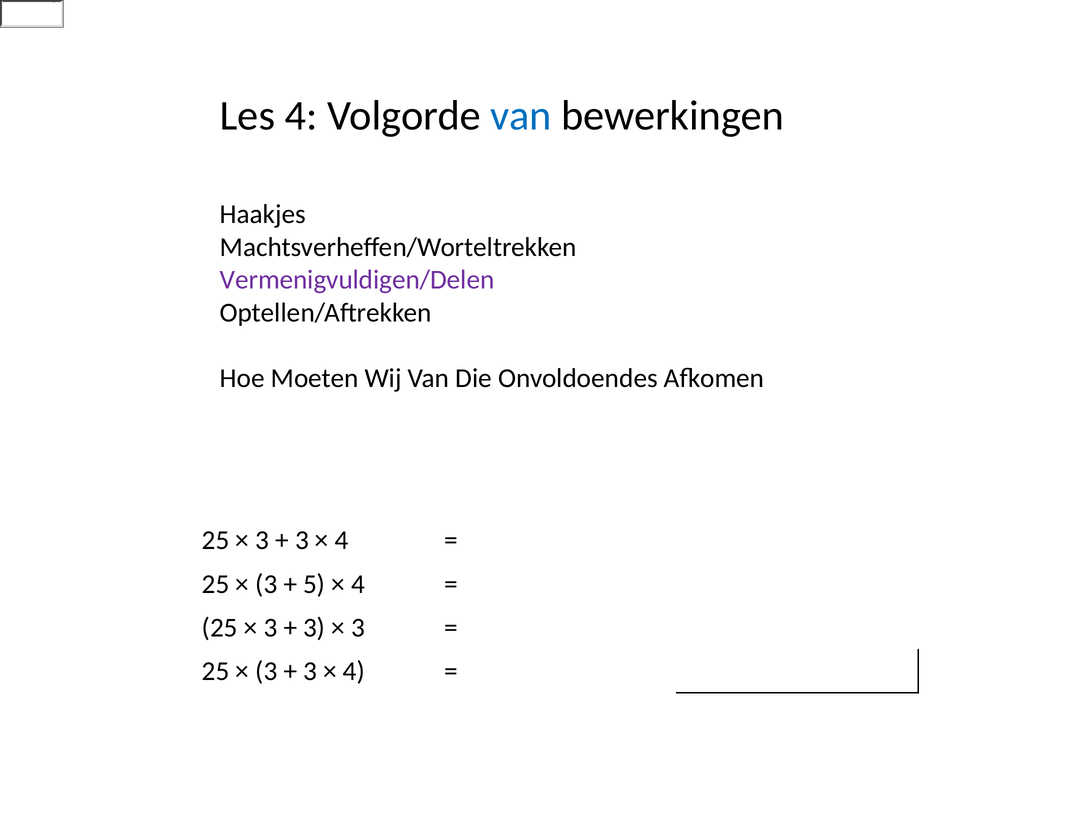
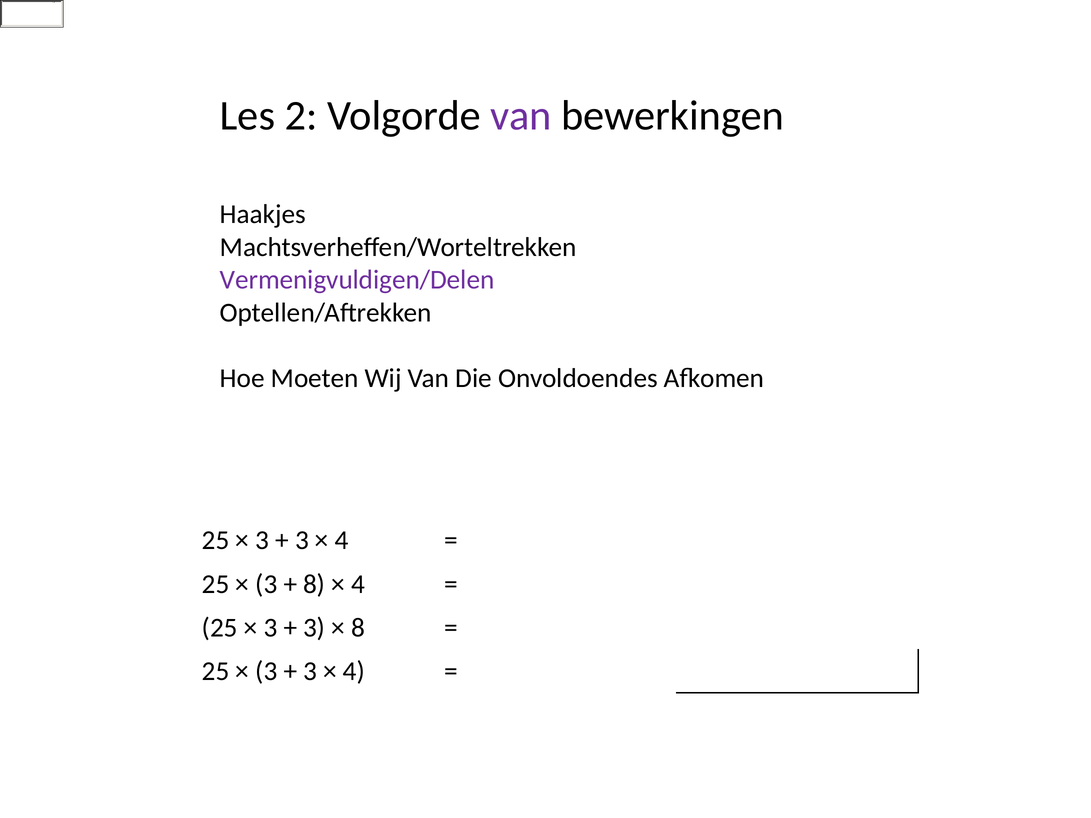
Les 4: 4 -> 2
van at (521, 116) colour: blue -> purple
5 at (314, 584): 5 -> 8
3 at (358, 628): 3 -> 8
